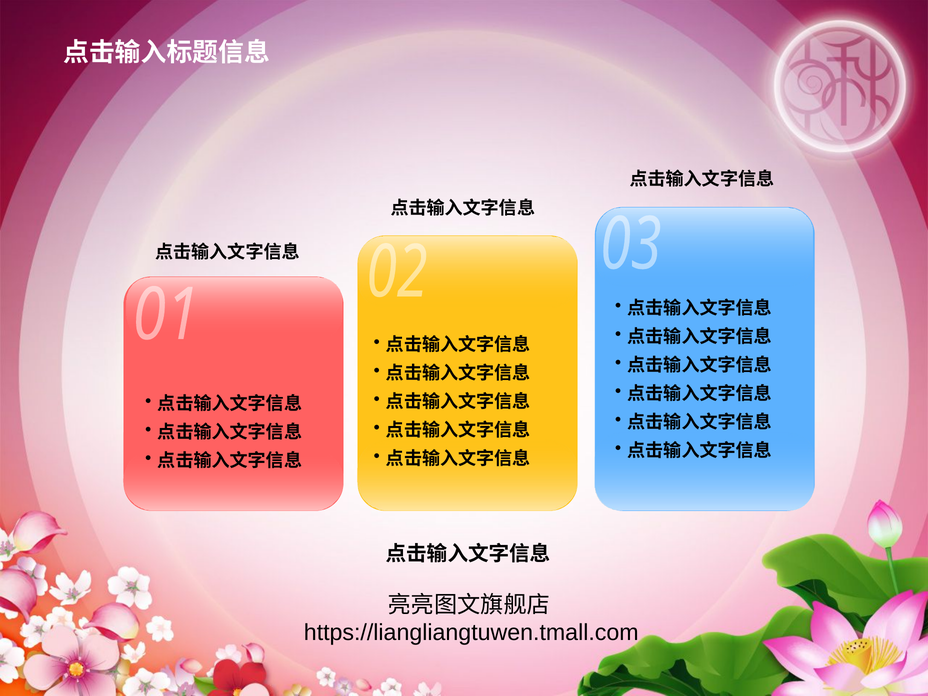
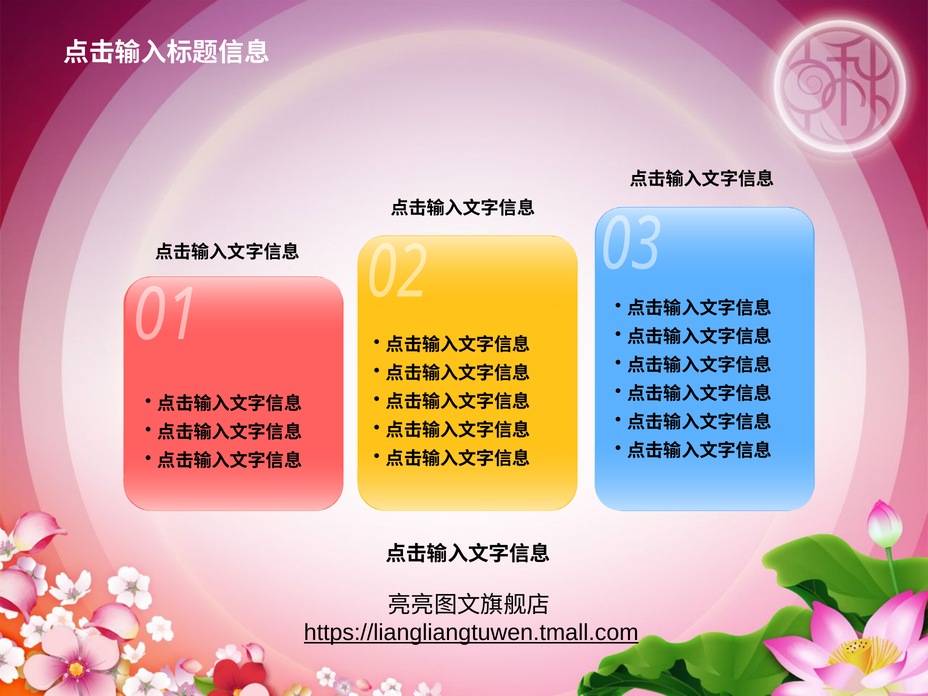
https://liangliangtuwen.tmall.com underline: none -> present
